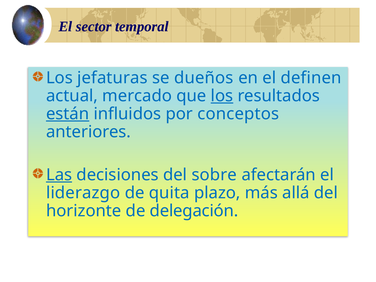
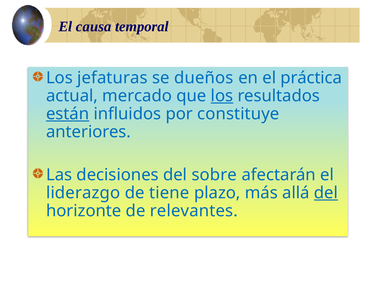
sector: sector -> causa
definen: definen -> práctica
conceptos: conceptos -> constituye
Las underline: present -> none
quita: quita -> tiene
del at (326, 193) underline: none -> present
delegación: delegación -> relevantes
